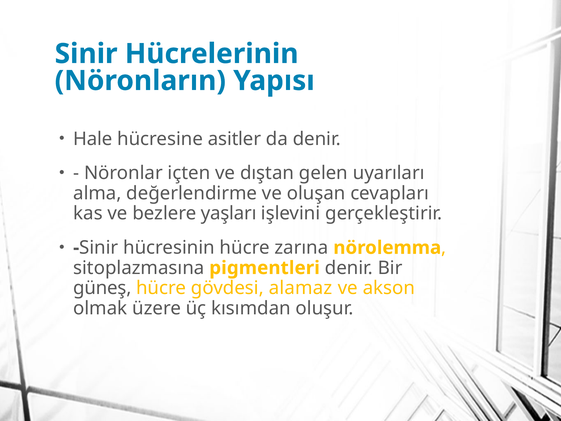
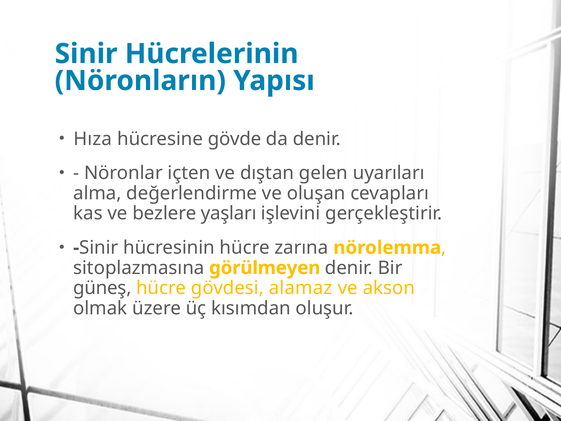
Hale: Hale -> Hıza
asitler: asitler -> gövde
pigmentleri: pigmentleri -> görülmeyen
